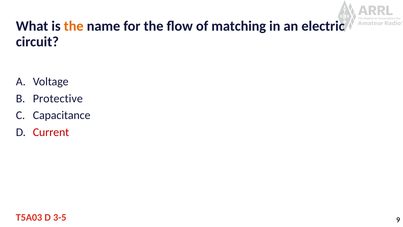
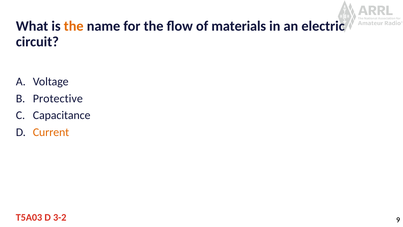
matching: matching -> materials
Current colour: red -> orange
3-5: 3-5 -> 3-2
